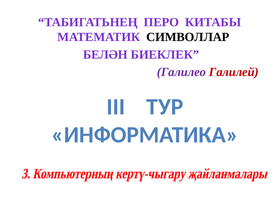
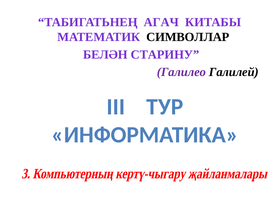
ПЕРО: ПЕРО -> АГАЧ
БИЕКЛЕК: БИЕКЛЕК -> СТАРИНУ
Галилей colour: red -> black
